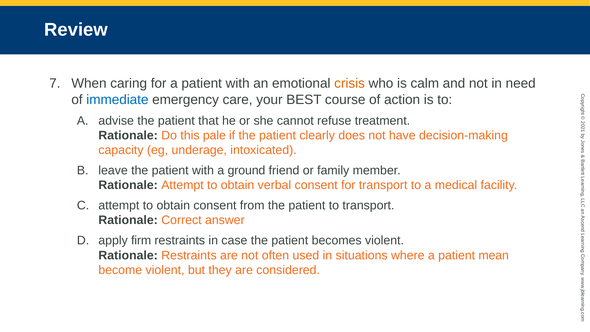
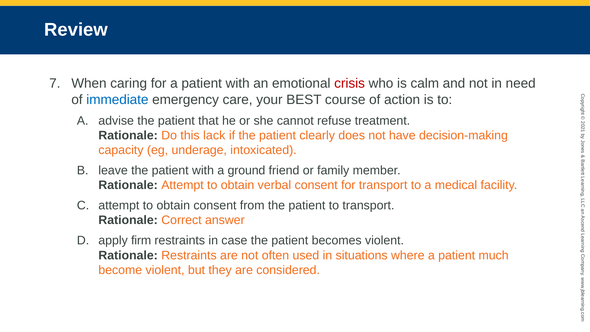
crisis colour: orange -> red
pale: pale -> lack
mean: mean -> much
